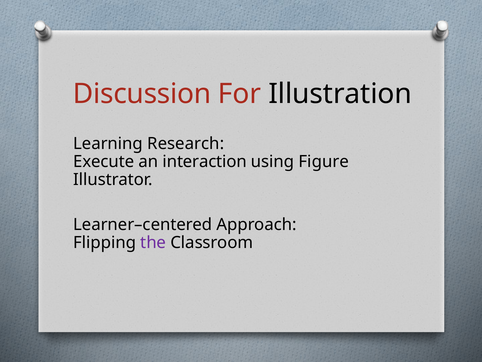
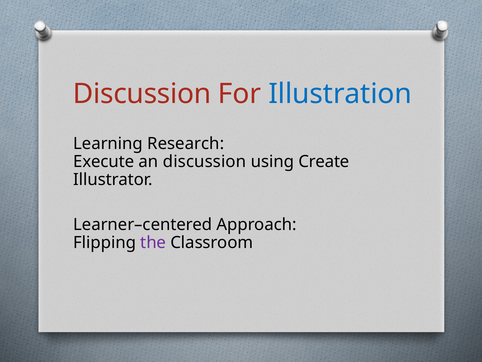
Illustration colour: black -> blue
an interaction: interaction -> discussion
Figure: Figure -> Create
